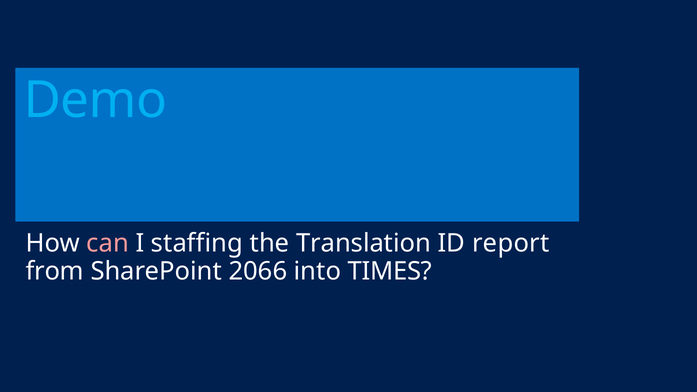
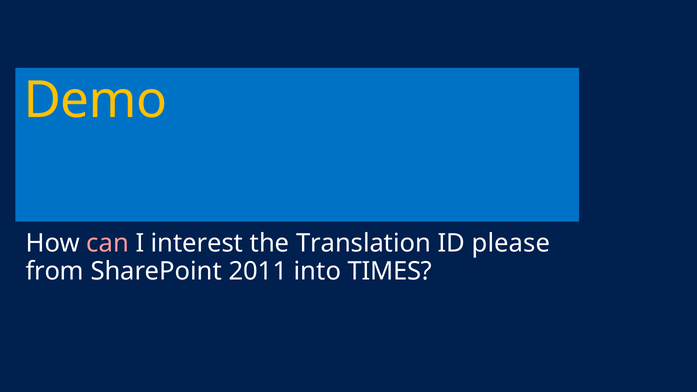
Demo colour: light blue -> yellow
staffing: staffing -> interest
report: report -> please
2066: 2066 -> 2011
